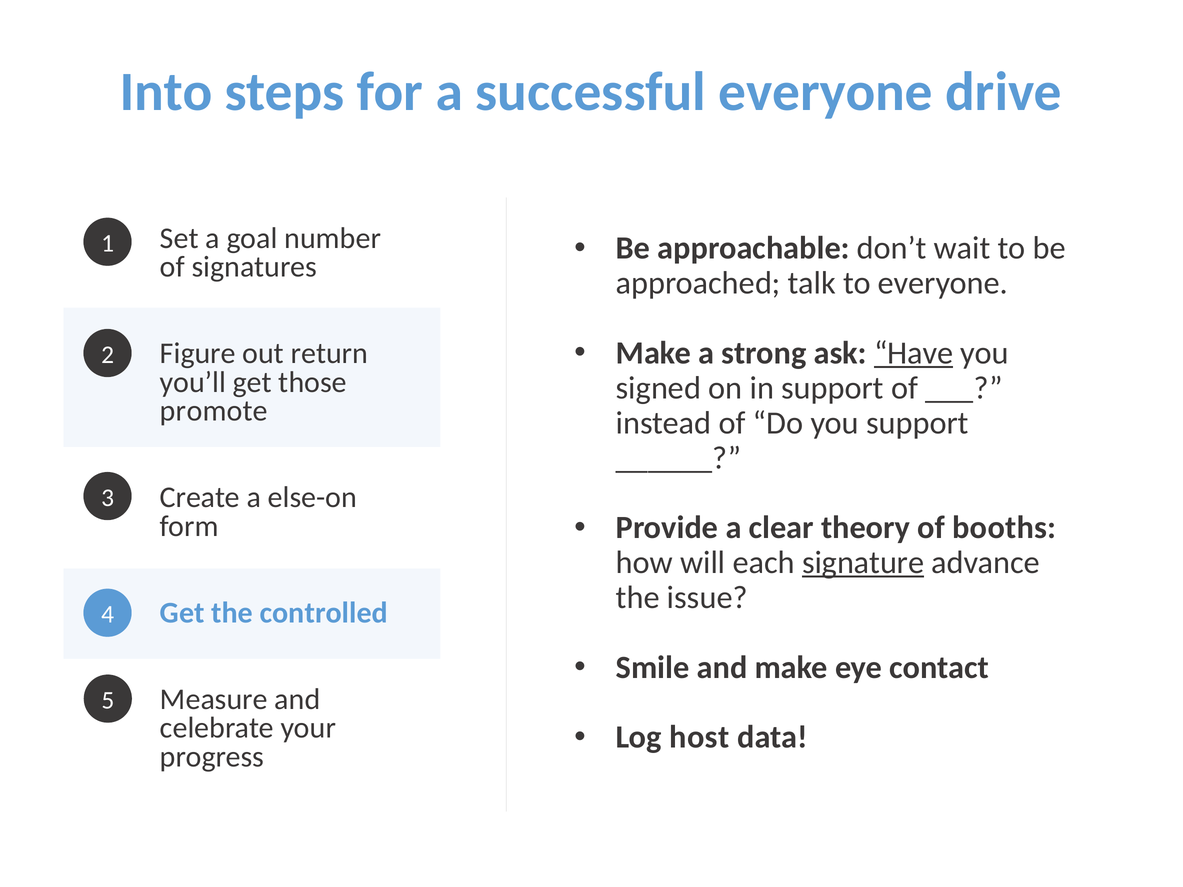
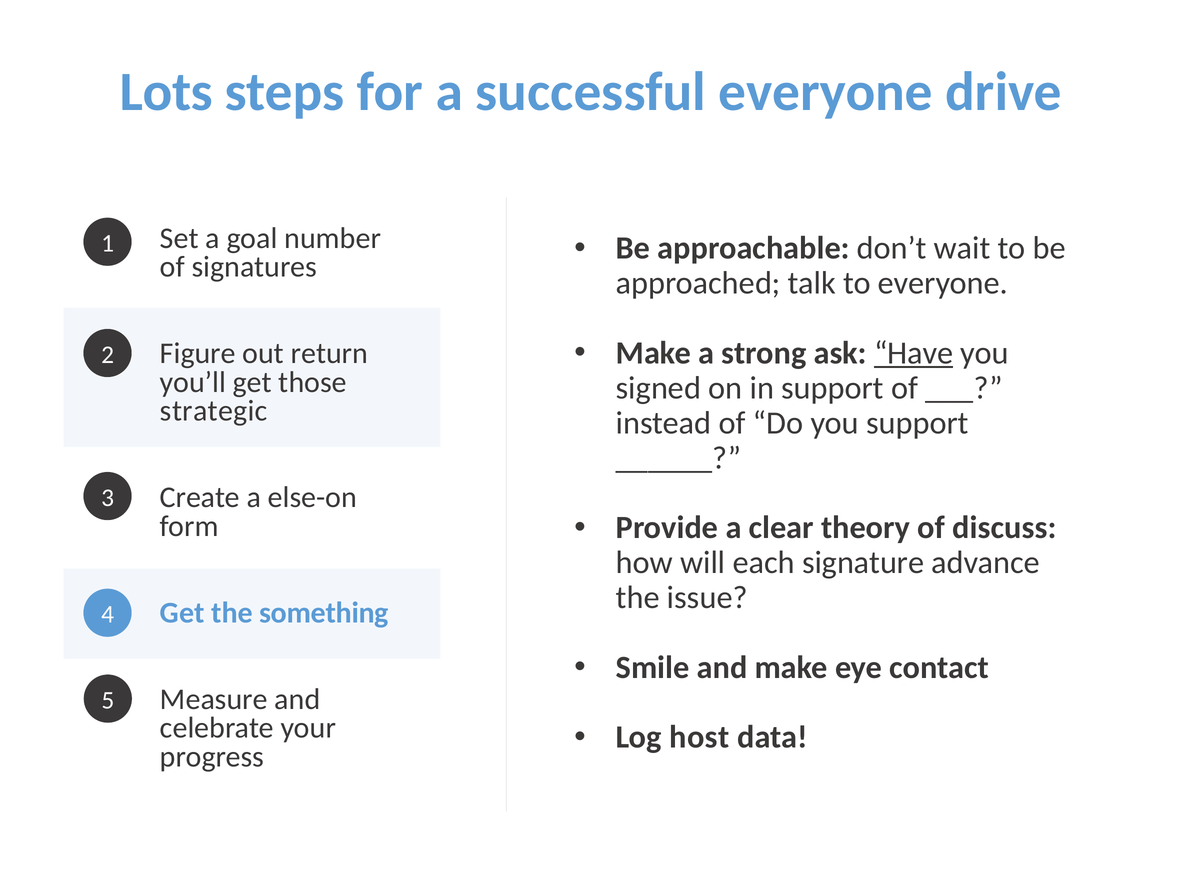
Into: Into -> Lots
promote: promote -> strategic
booths: booths -> discuss
signature underline: present -> none
controlled: controlled -> something
